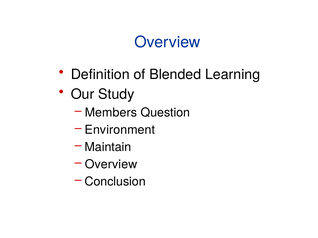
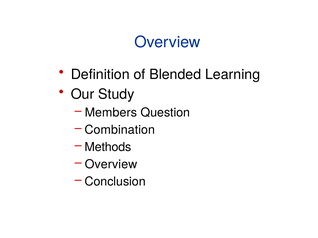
Environment: Environment -> Combination
Maintain: Maintain -> Methods
